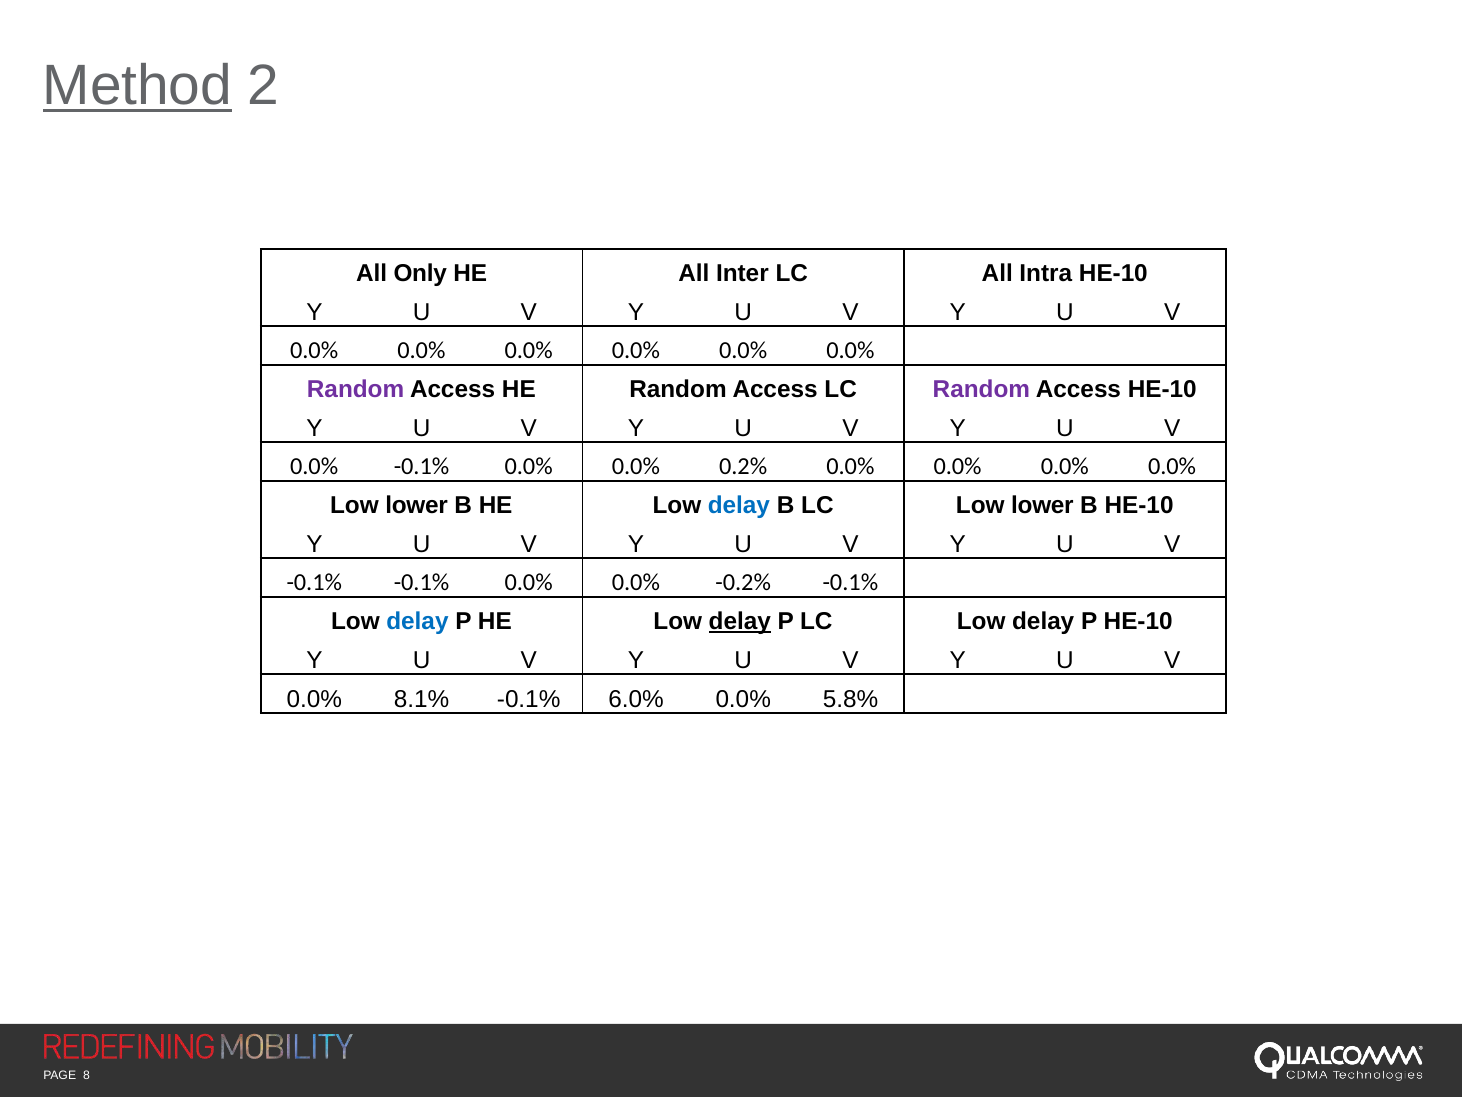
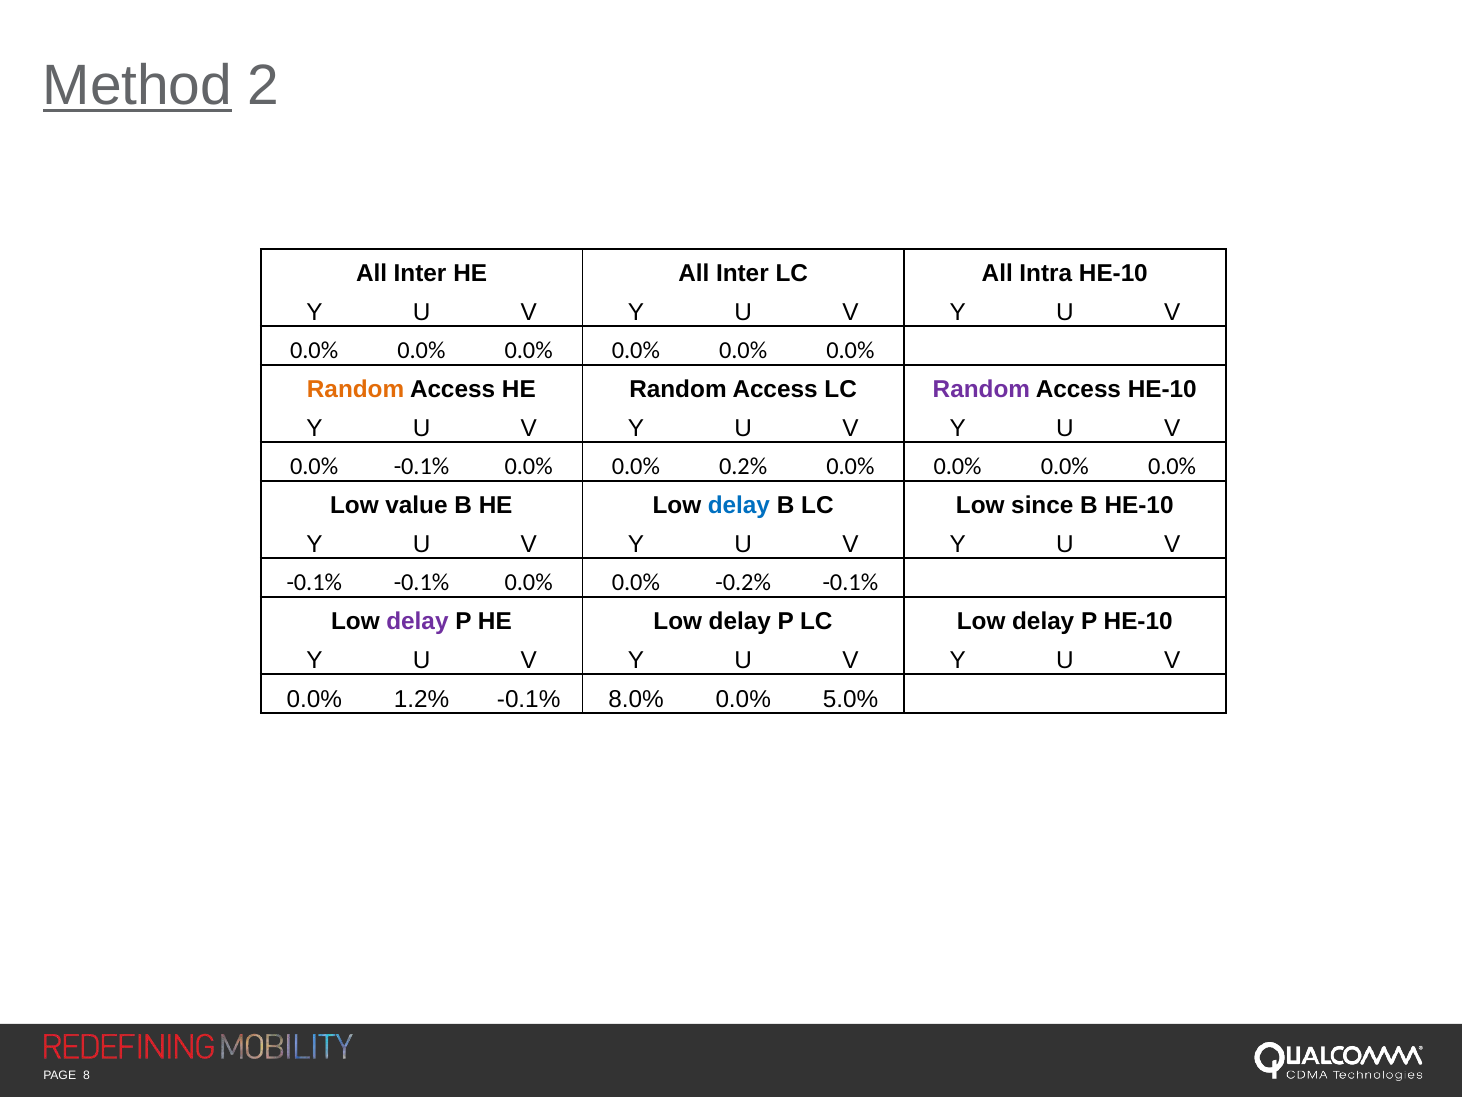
Only at (420, 273): Only -> Inter
Random at (356, 389) colour: purple -> orange
lower at (417, 505): lower -> value
LC Low lower: lower -> since
delay at (417, 621) colour: blue -> purple
delay at (740, 621) underline: present -> none
8.1%: 8.1% -> 1.2%
6.0%: 6.0% -> 8.0%
5.8%: 5.8% -> 5.0%
